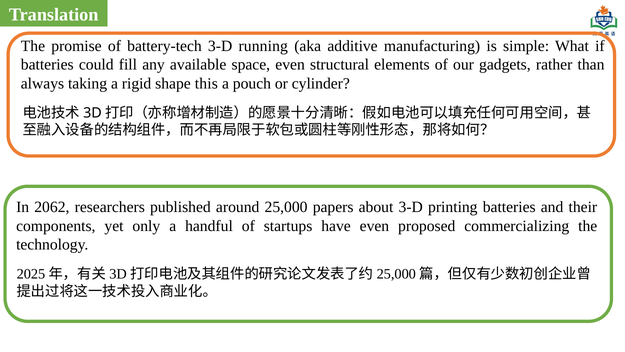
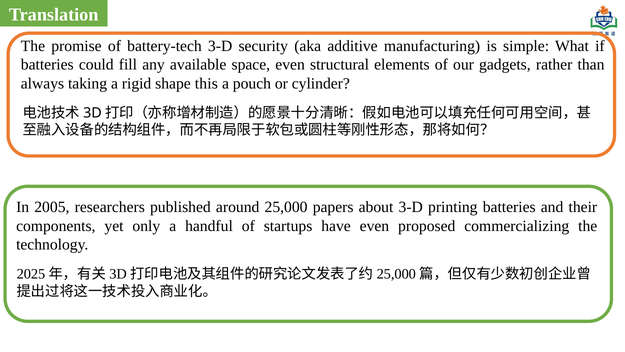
running: running -> security
2062: 2062 -> 2005
